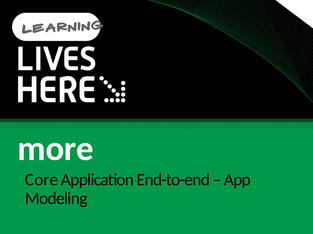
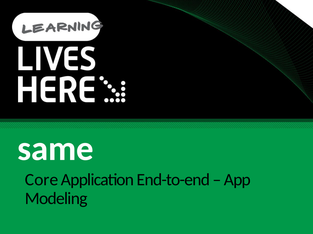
more: more -> same
